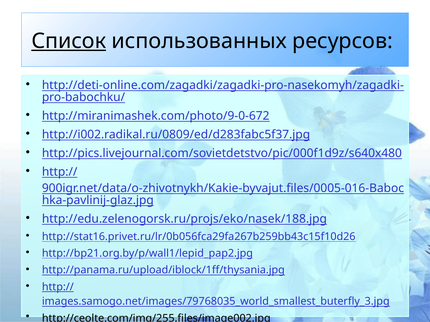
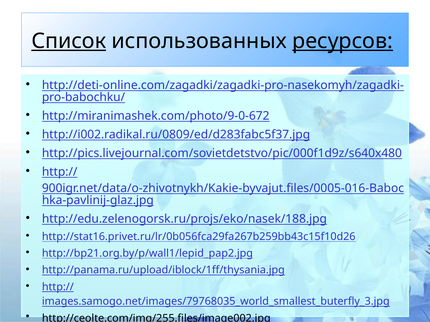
ресурсов underline: none -> present
